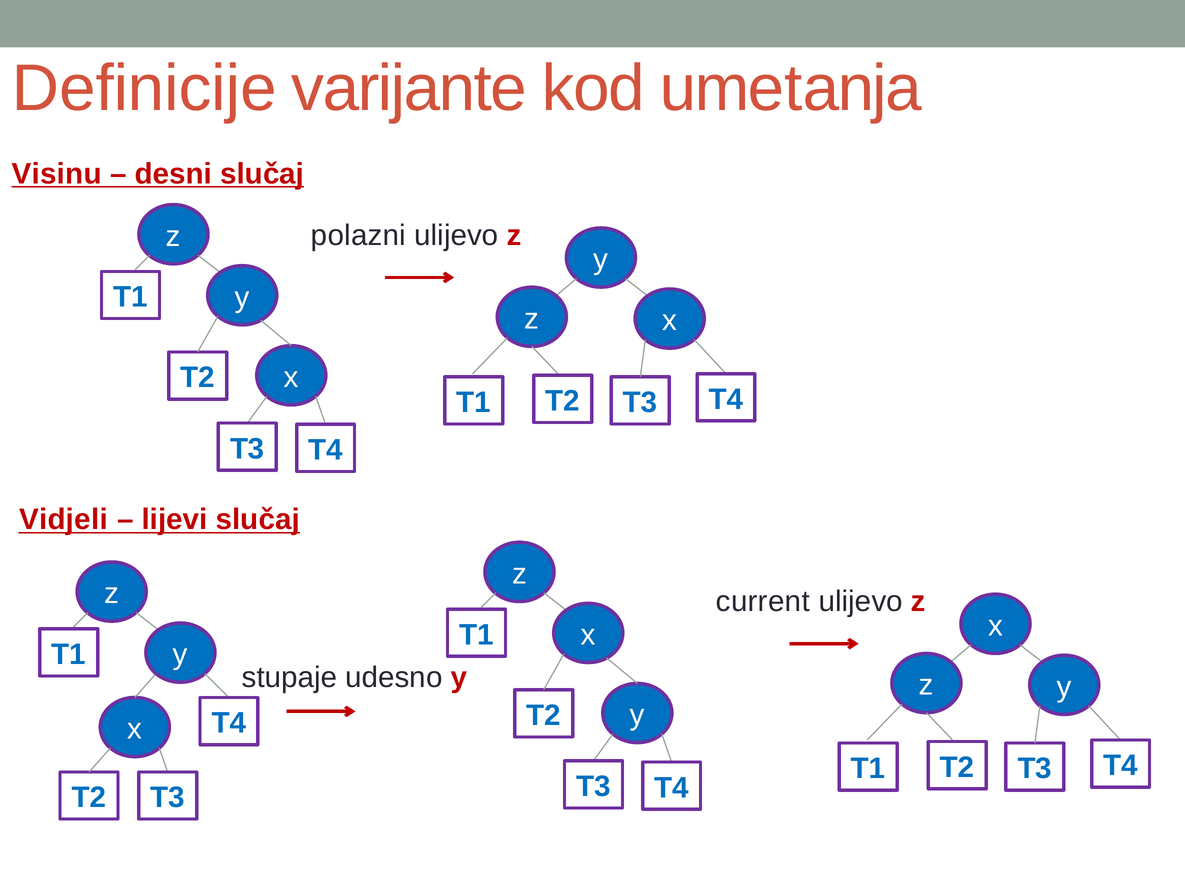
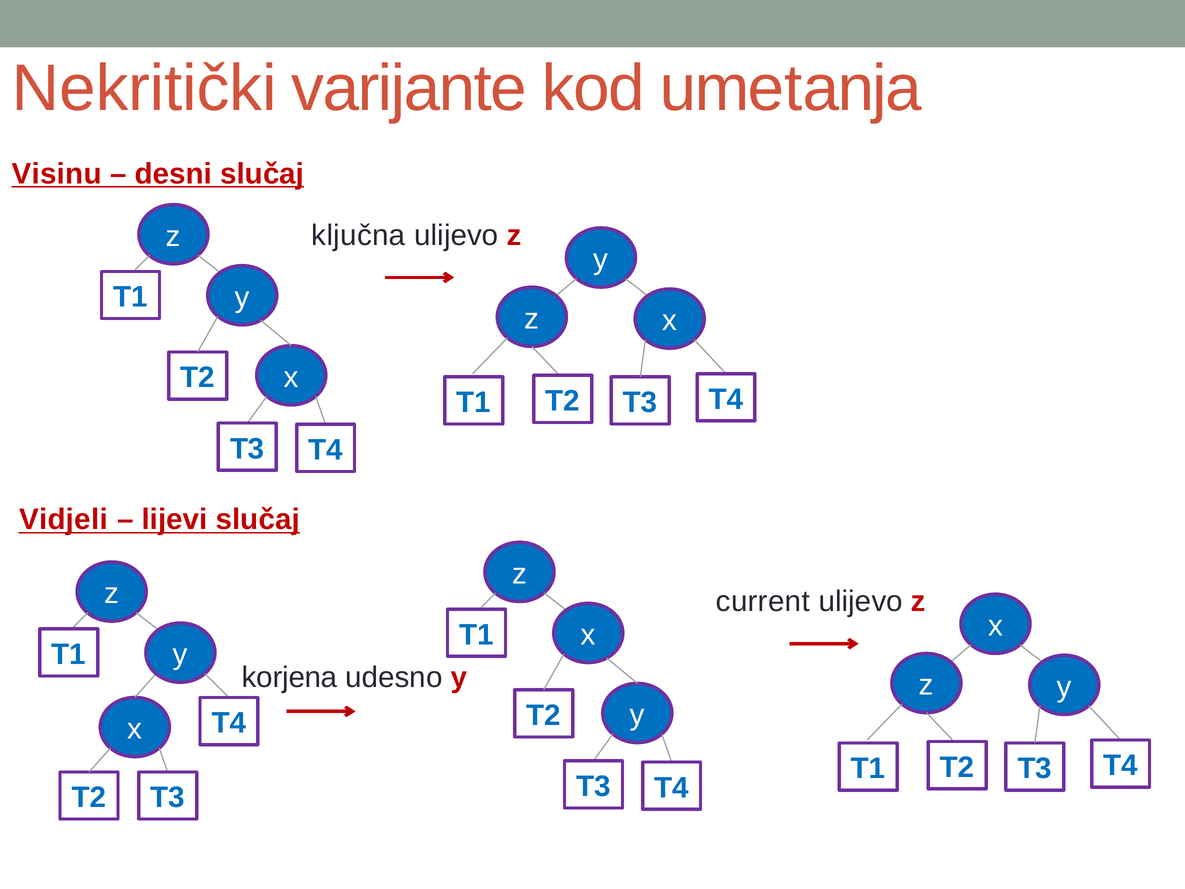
Definicije: Definicije -> Nekritički
polazni: polazni -> ključna
stupaje: stupaje -> korjena
